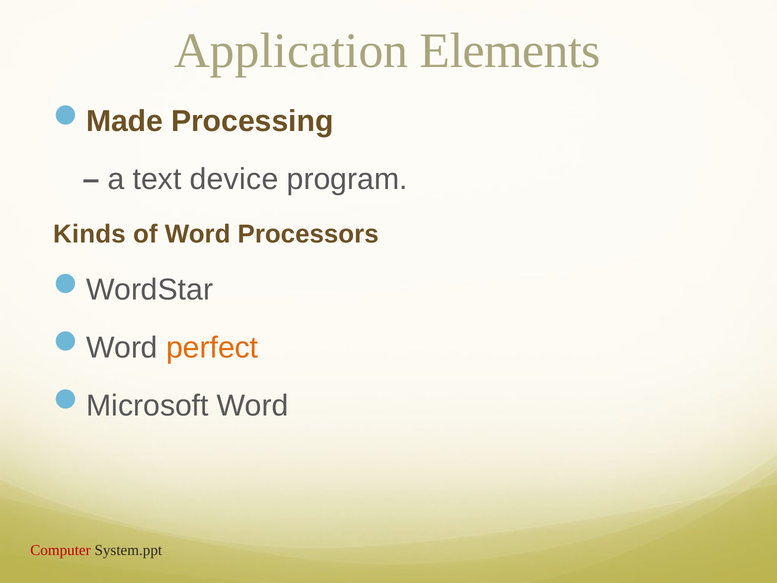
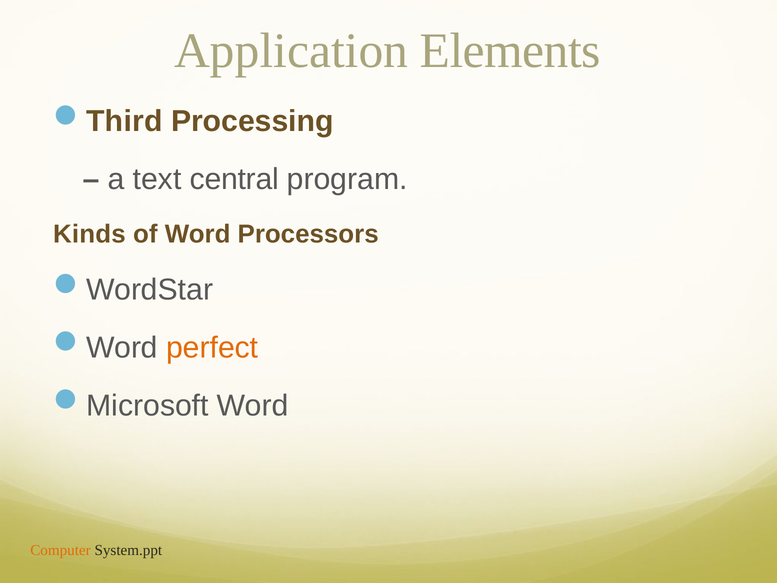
Made: Made -> Third
device: device -> central
Computer colour: red -> orange
